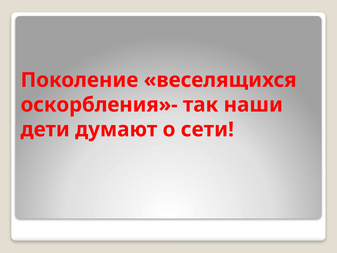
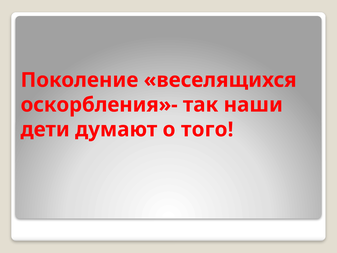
сети: сети -> того
